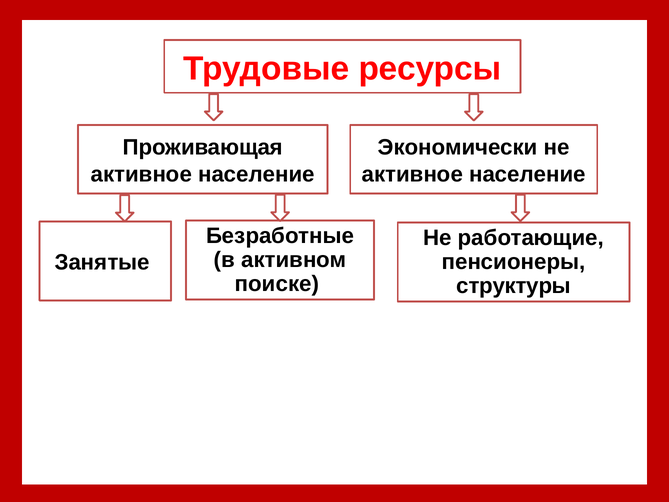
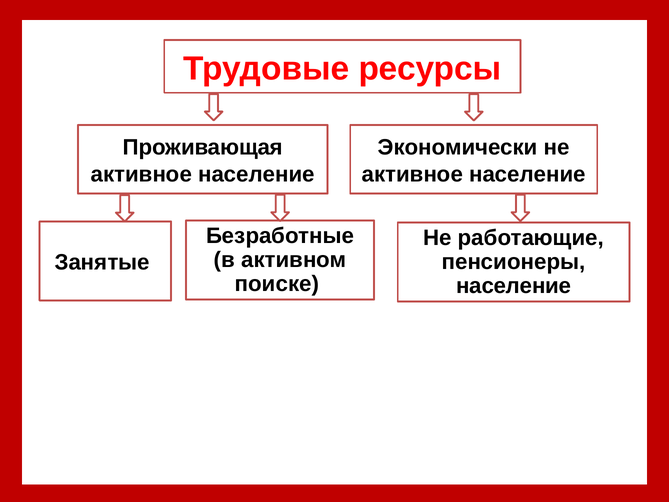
структуры at (514, 286): структуры -> население
